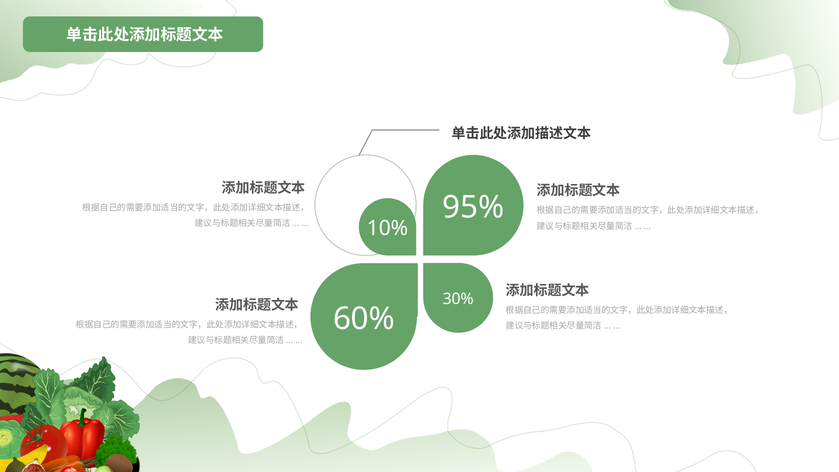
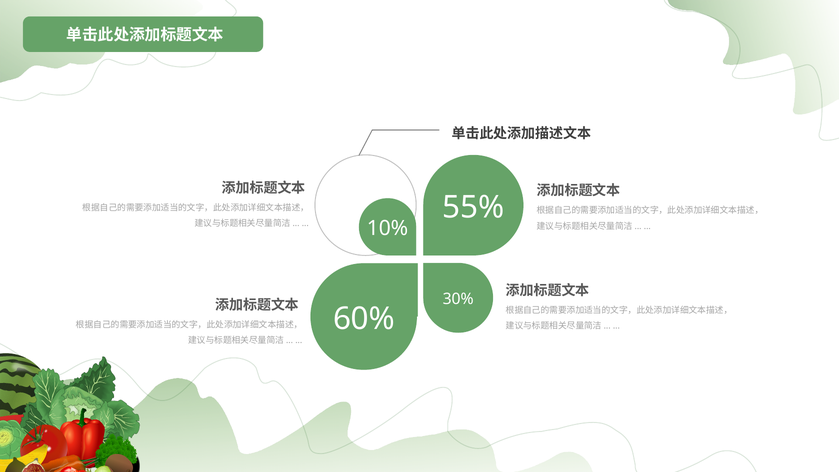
95%: 95% -> 55%
